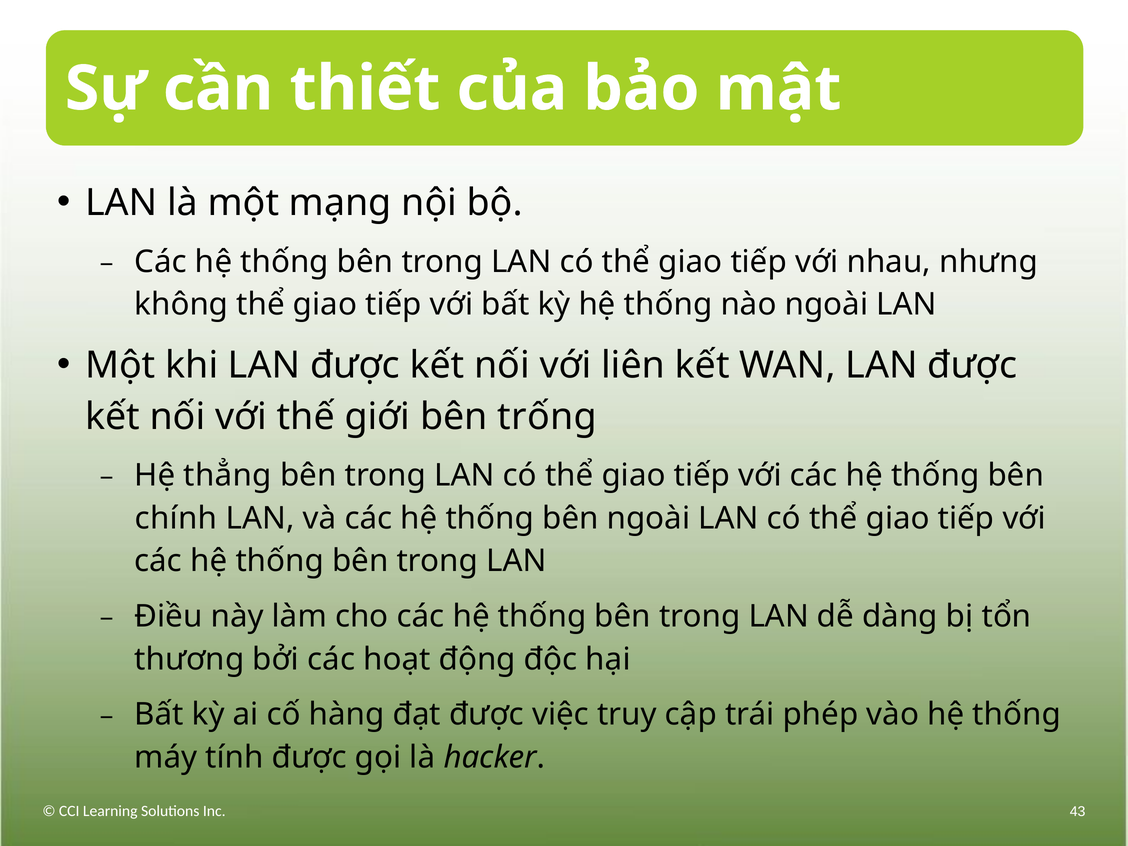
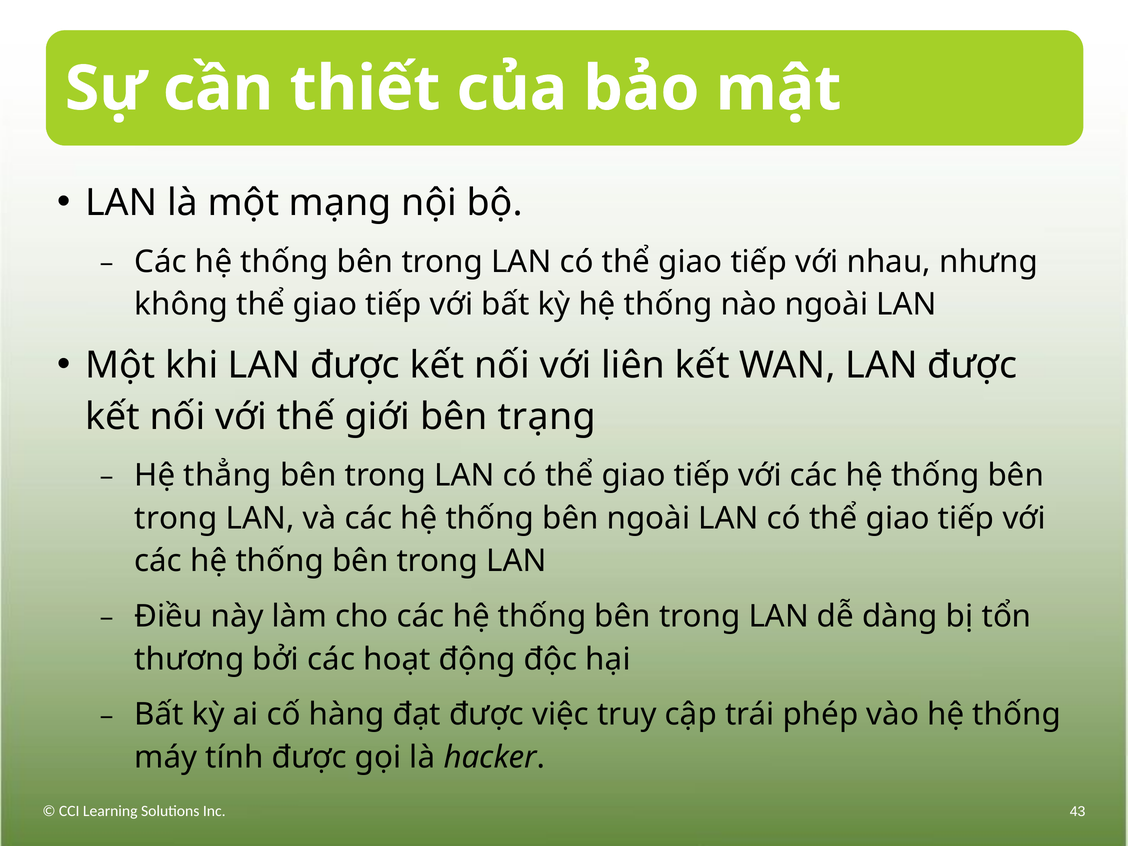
trống: trống -> trạng
chính at (176, 518): chính -> trong
